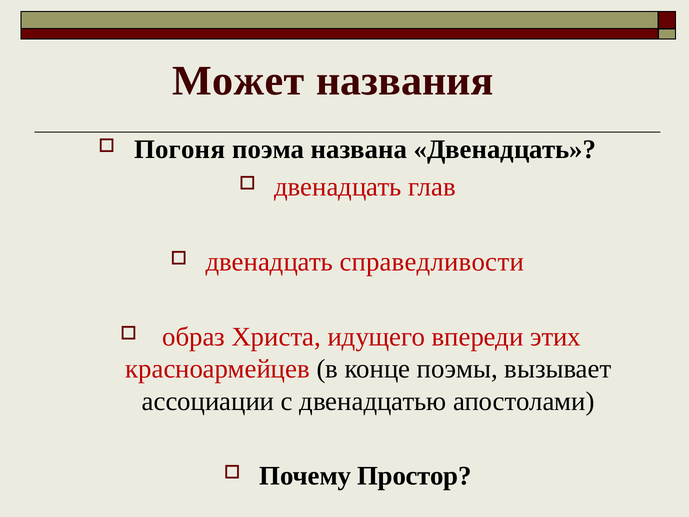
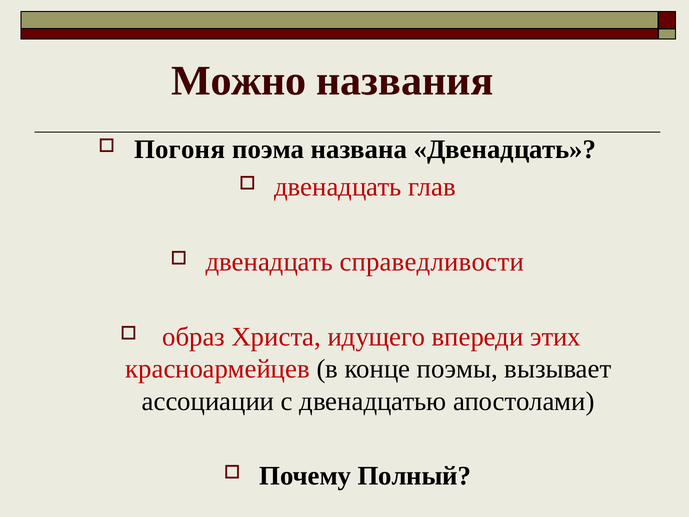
Может: Может -> Можно
Простор: Простор -> Полный
